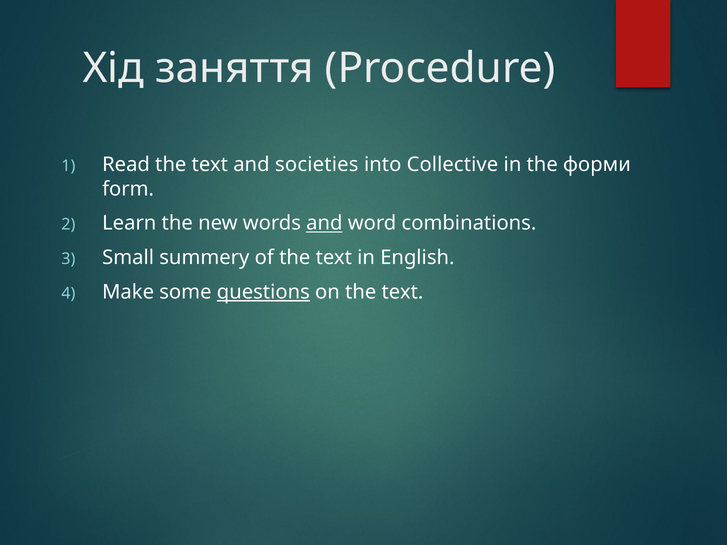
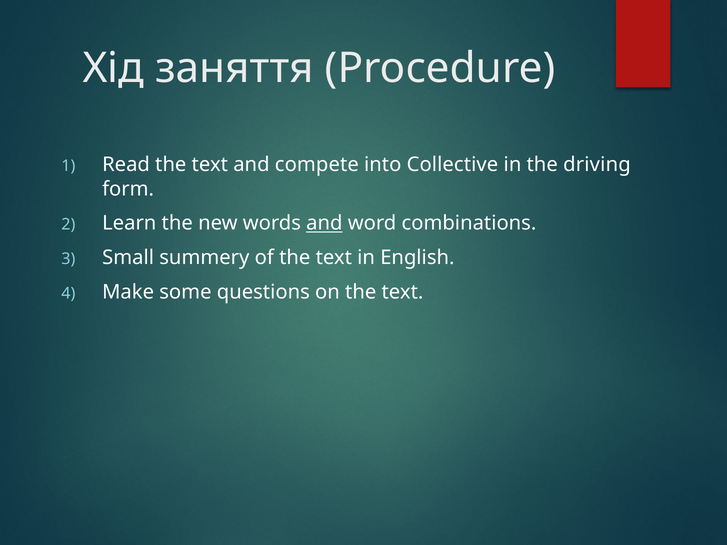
societies: societies -> compete
форми: форми -> driving
questions underline: present -> none
